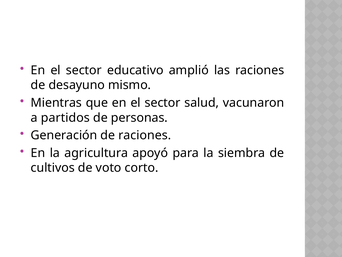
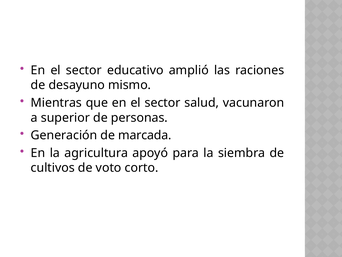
partidos: partidos -> superior
de raciones: raciones -> marcada
